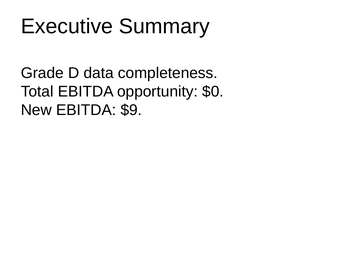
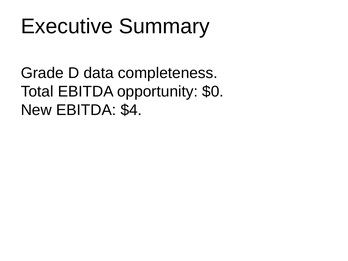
$9: $9 -> $4
